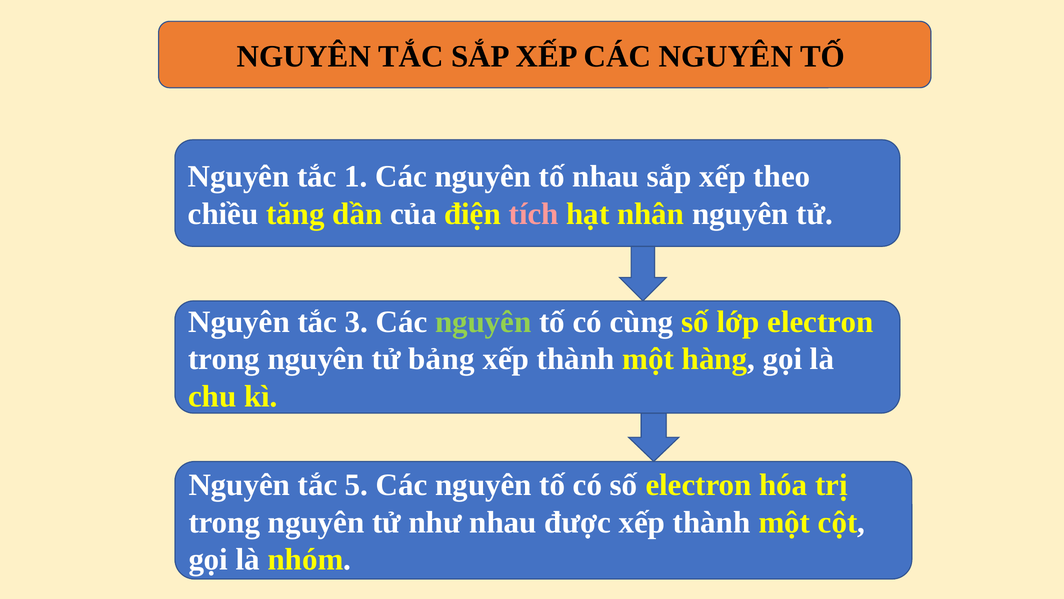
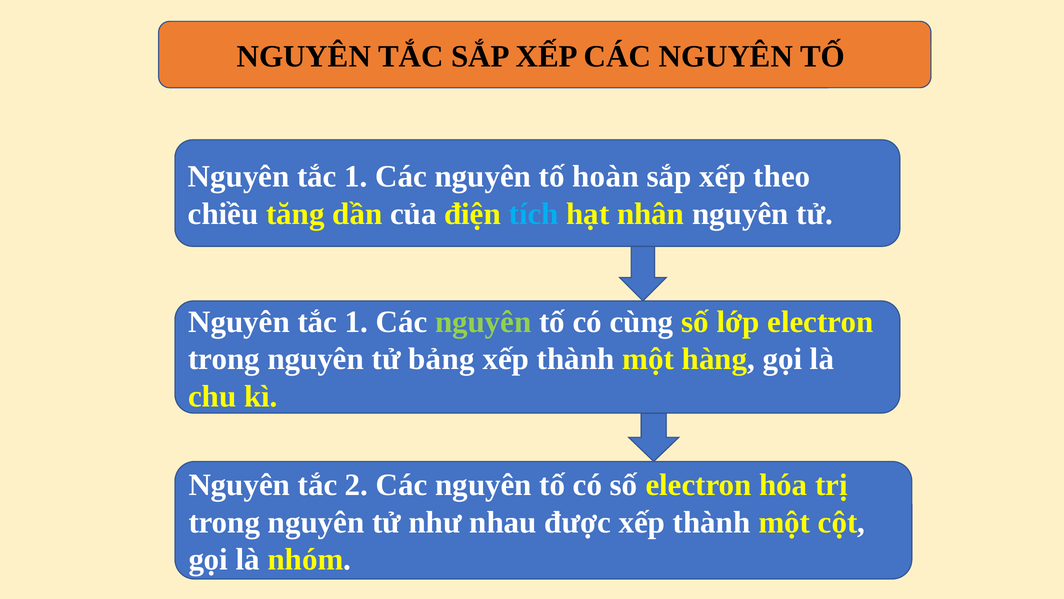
tố nhau: nhau -> hoàn
tích colour: pink -> light blue
3 at (356, 322): 3 -> 1
5: 5 -> 2
